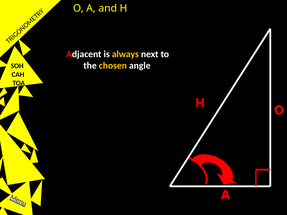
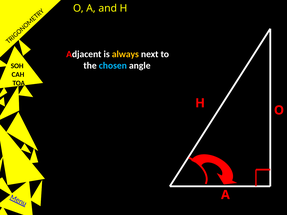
chosen colour: yellow -> light blue
